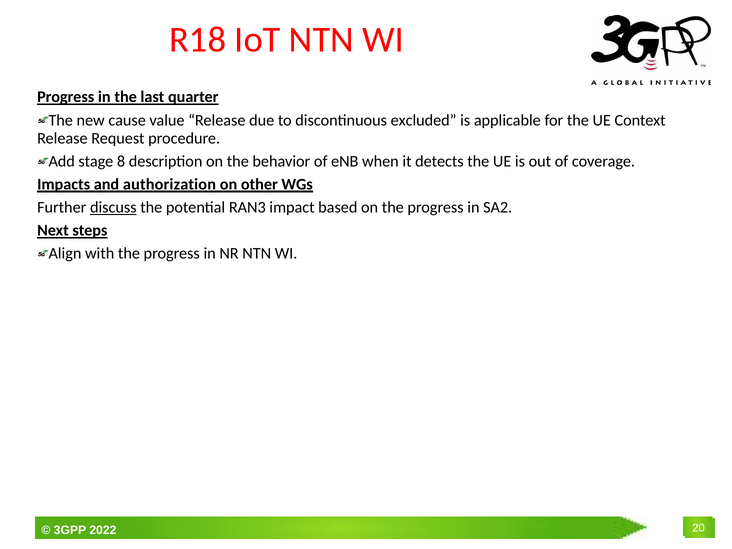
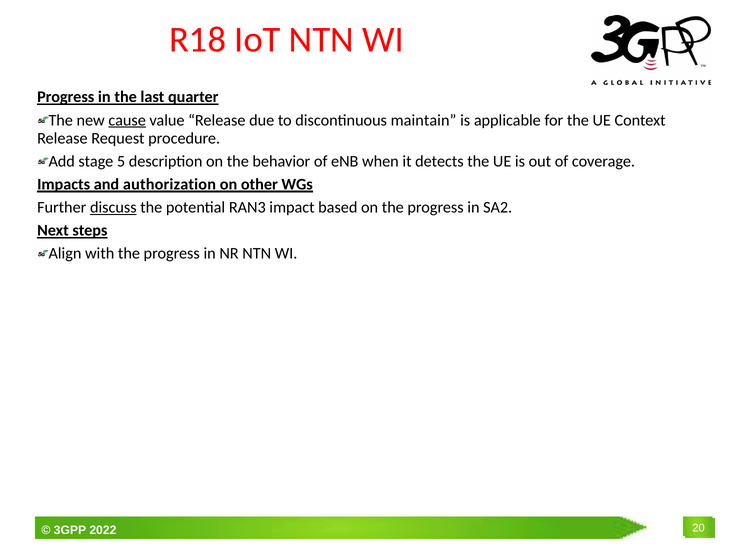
cause underline: none -> present
excluded: excluded -> maintain
8: 8 -> 5
